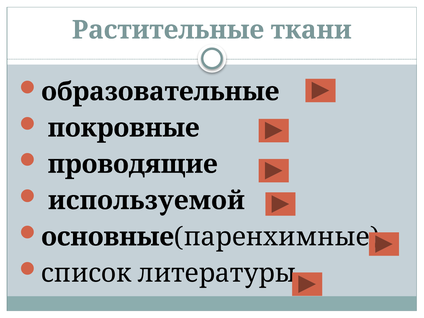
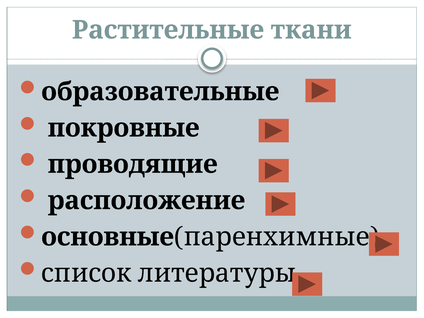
используемой: используемой -> расположение
